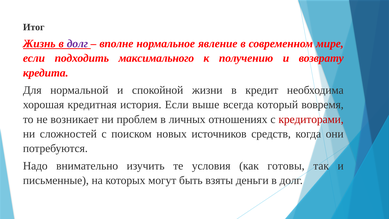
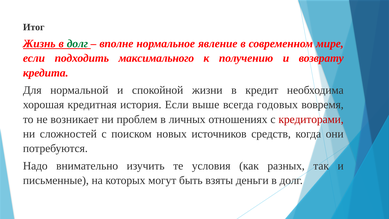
долг at (77, 44) colour: purple -> green
который: который -> годовых
готовы: готовы -> разных
